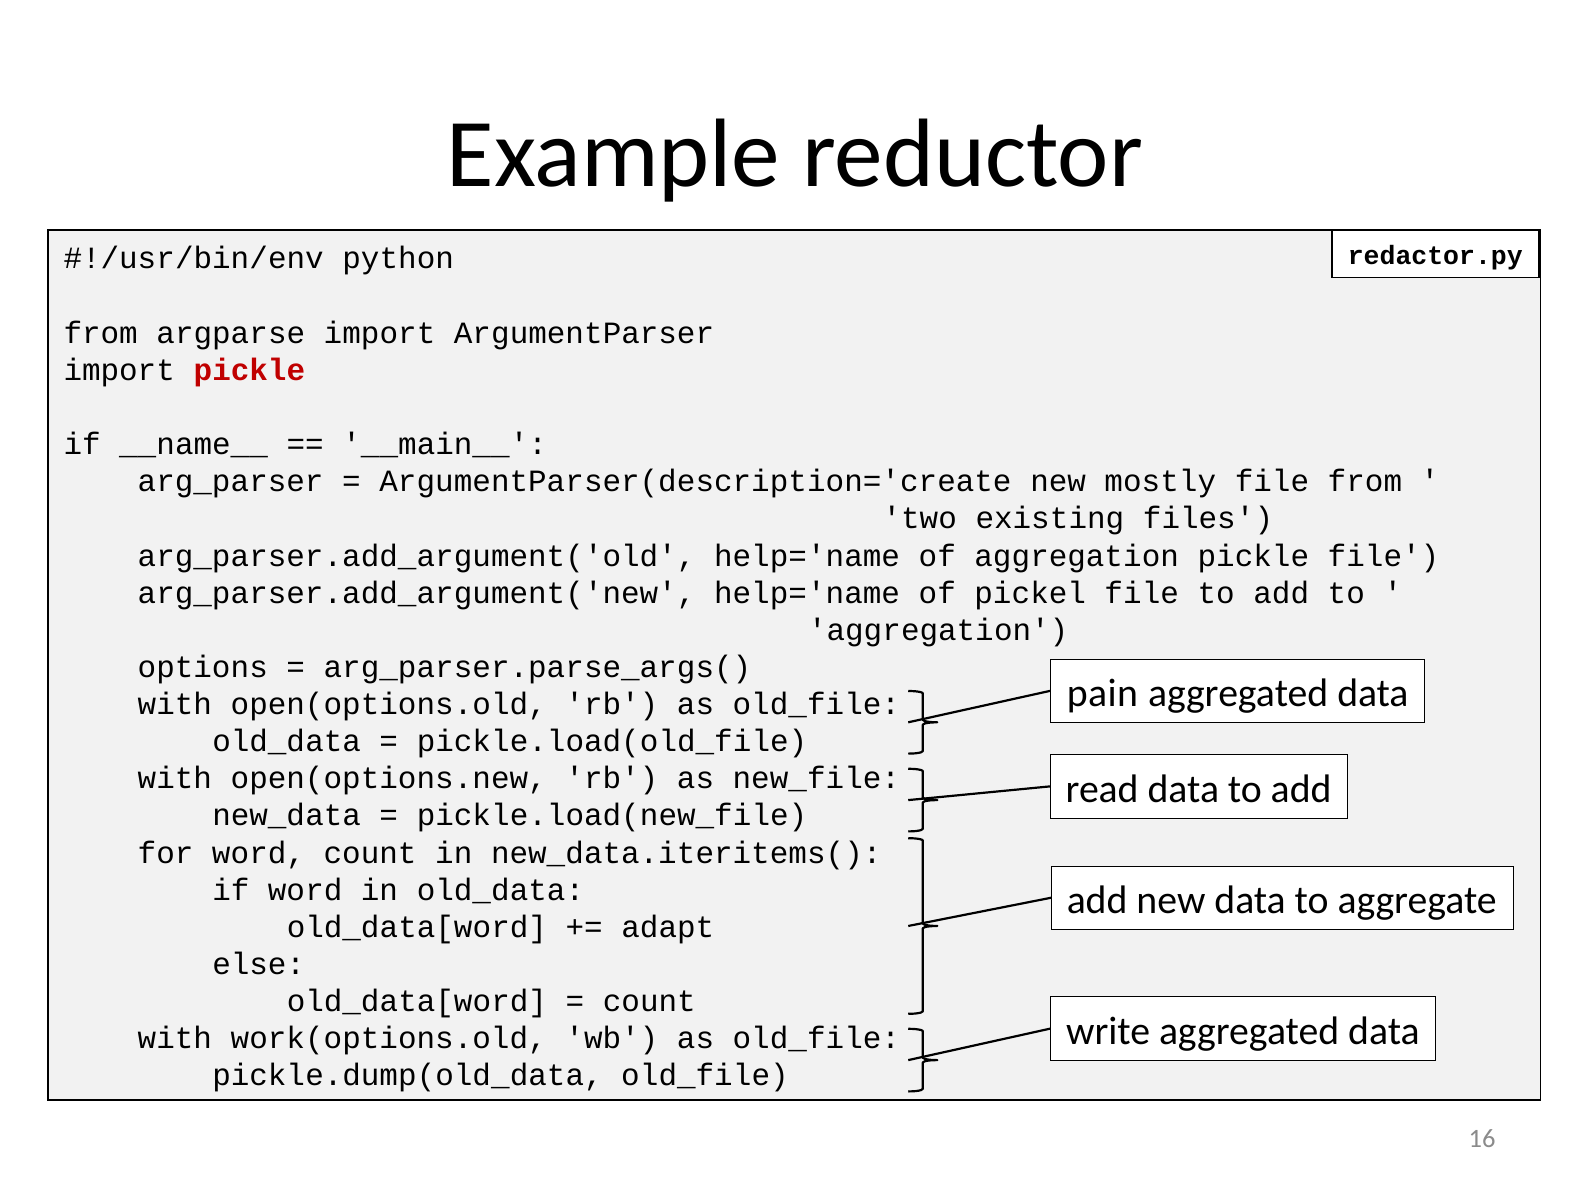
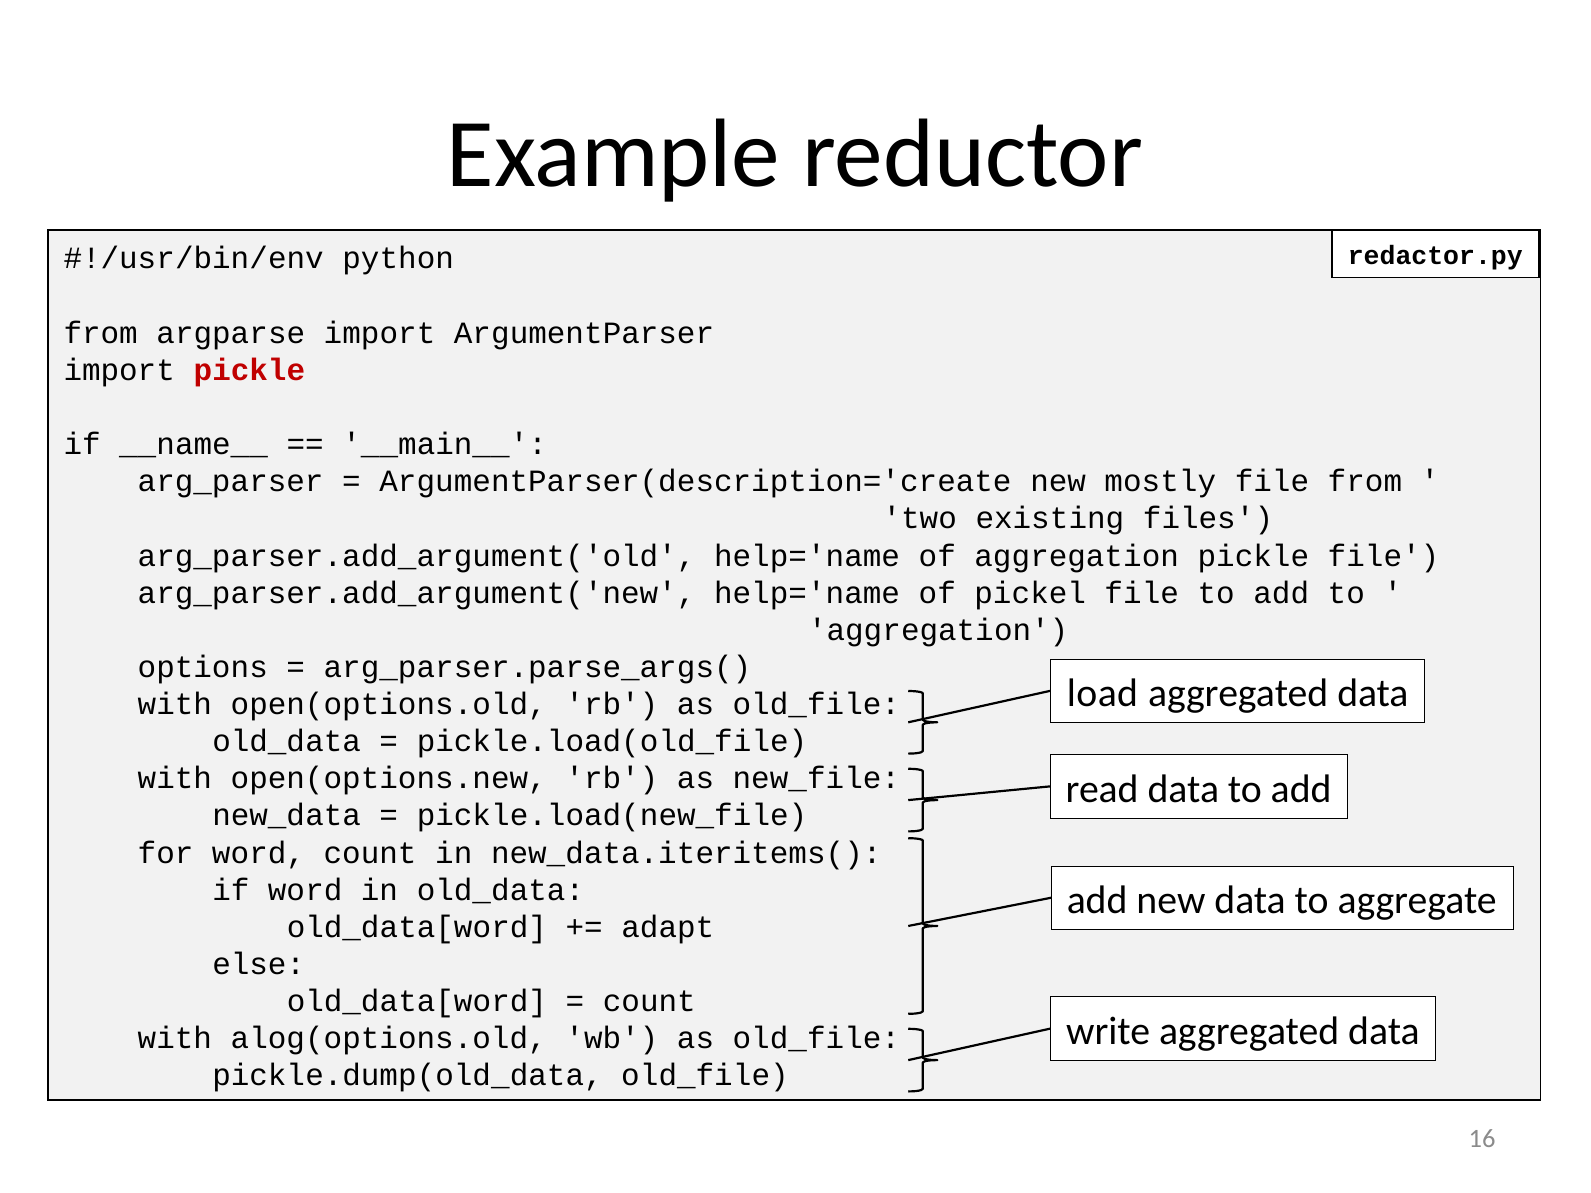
pain: pain -> load
work(options.old: work(options.old -> alog(options.old
